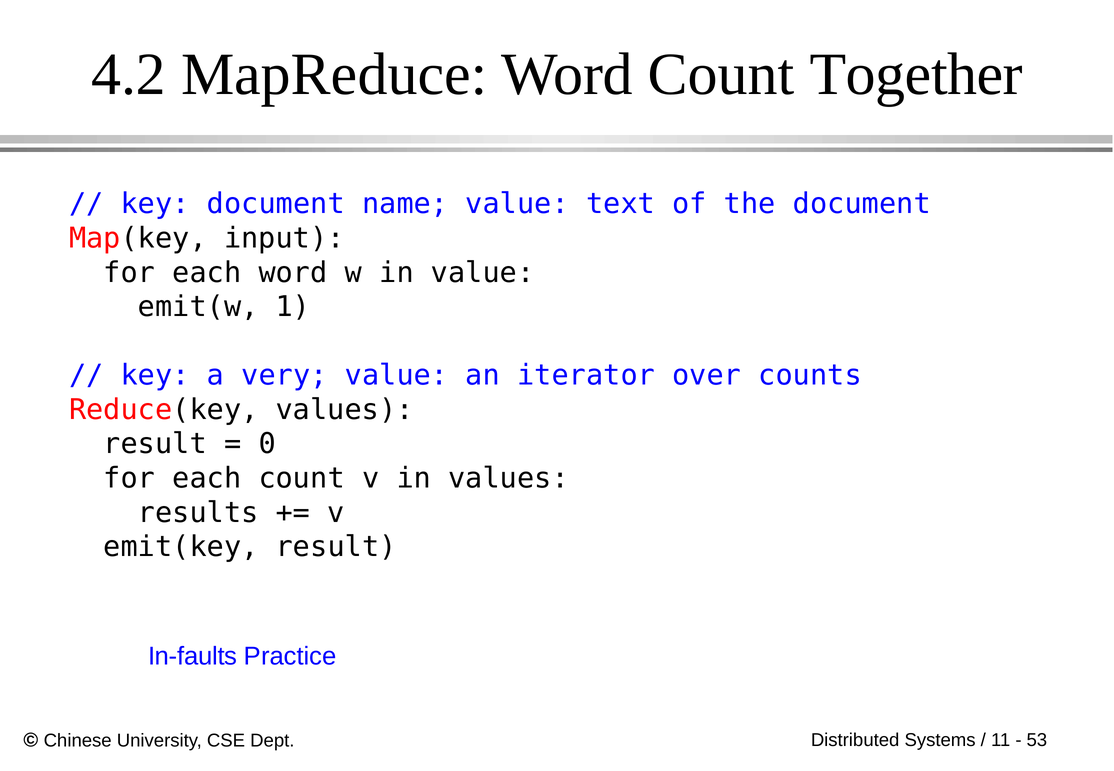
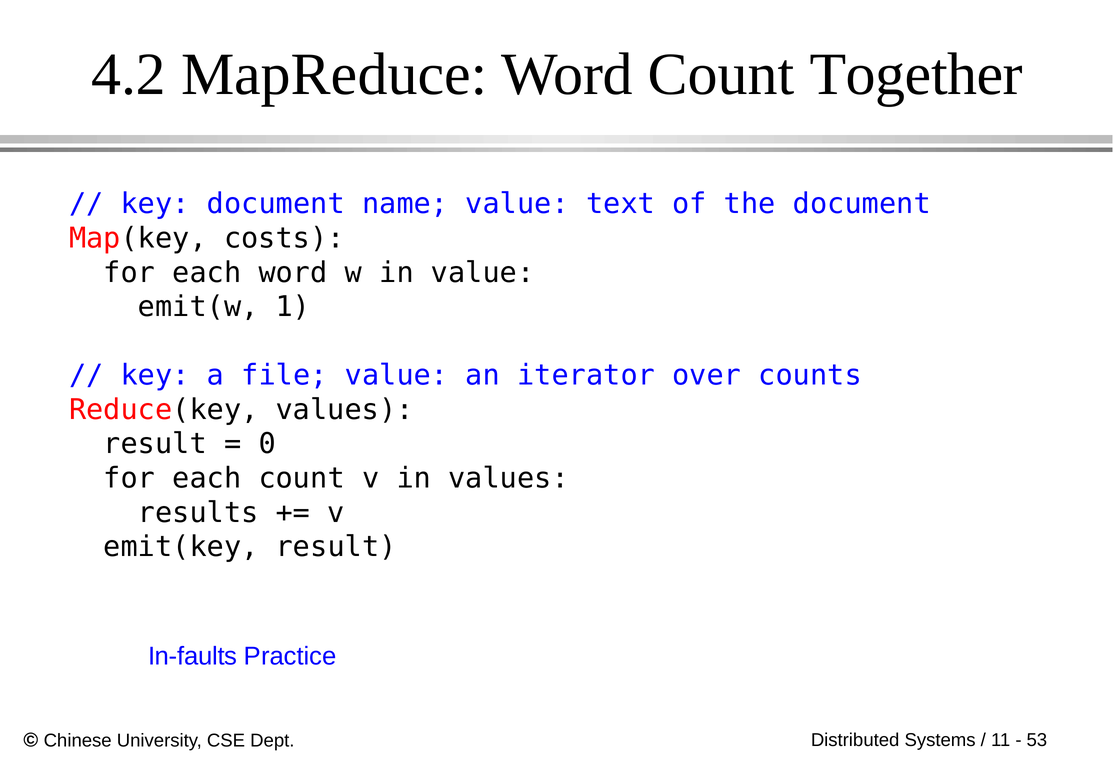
input: input -> costs
very: very -> file
